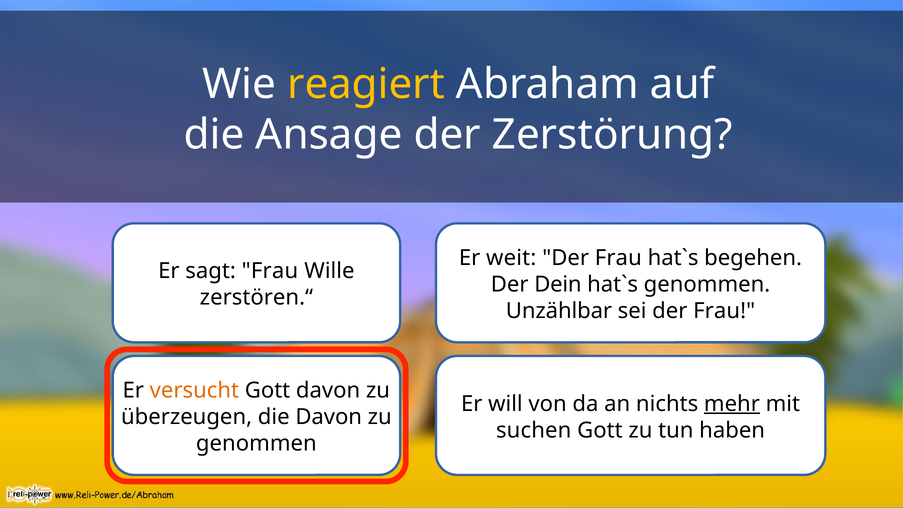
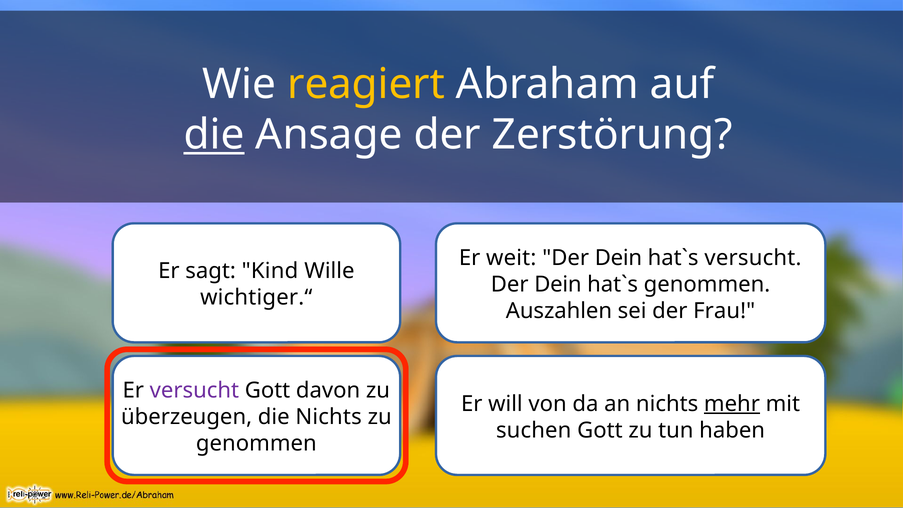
die at (214, 135) underline: none -> present
Frau at (618, 258): Frau -> Dein
begehen at (753, 258): begehen -> versucht
sagt Frau: Frau -> Kind
zerstören.“: zerstören.“ -> wichtiger.“
Unzählbar: Unzählbar -> Auszahlen
versucht at (194, 390) colour: orange -> purple
die Davon: Davon -> Nichts
